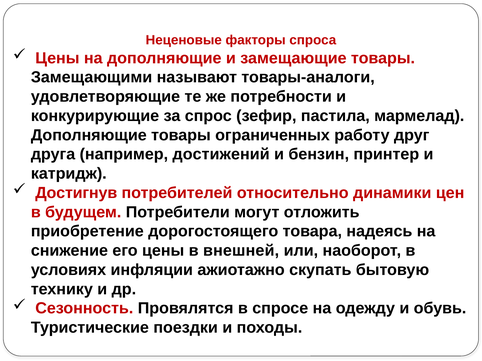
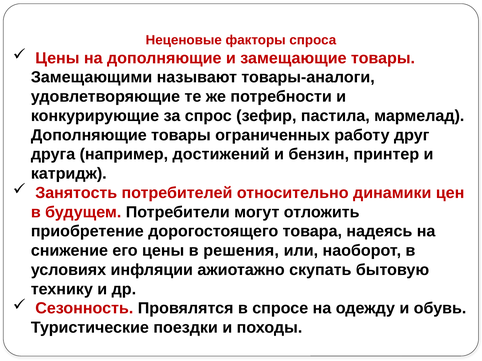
Достигнув: Достигнув -> Занятость
внешней: внешней -> решения
